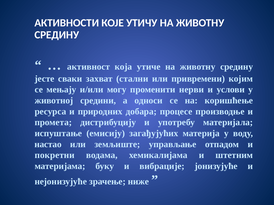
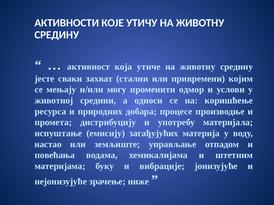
нерви: нерви -> одмор
покретни: покретни -> повећања
